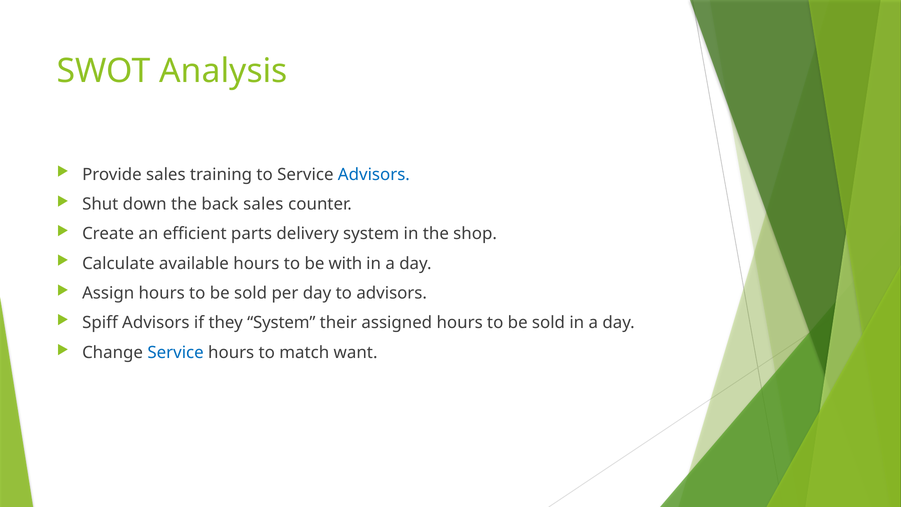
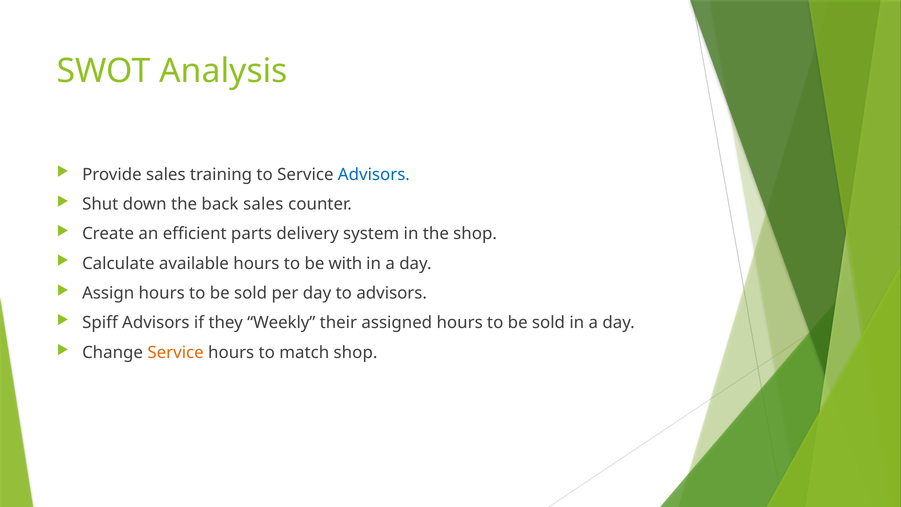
they System: System -> Weekly
Service at (176, 352) colour: blue -> orange
match want: want -> shop
